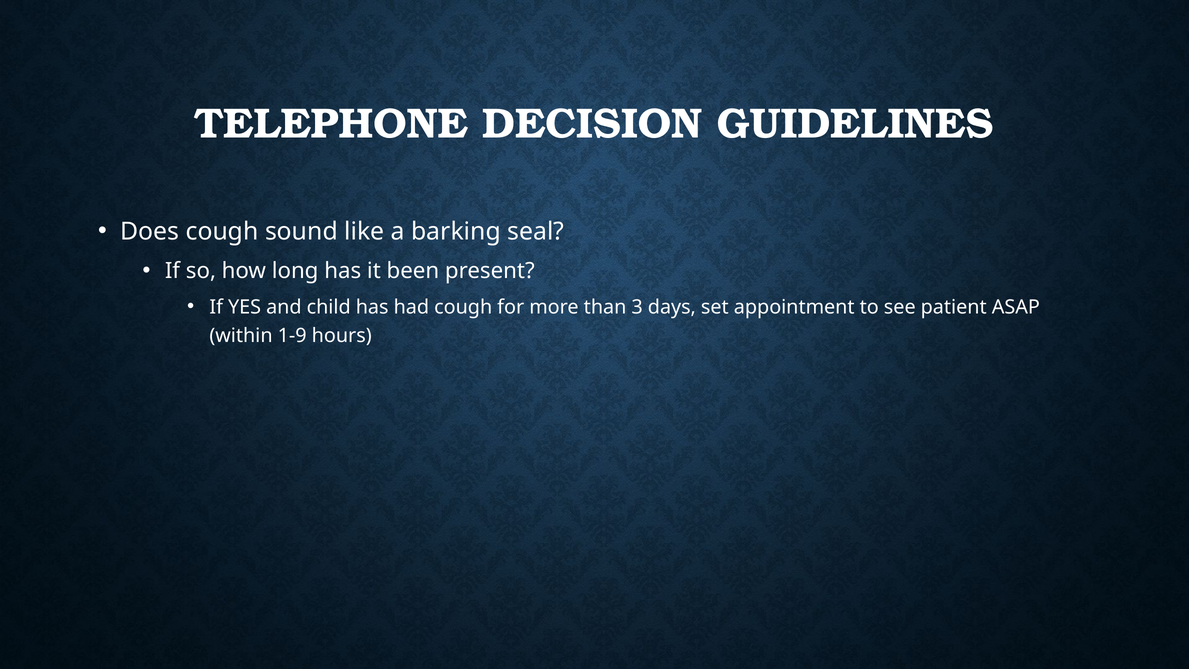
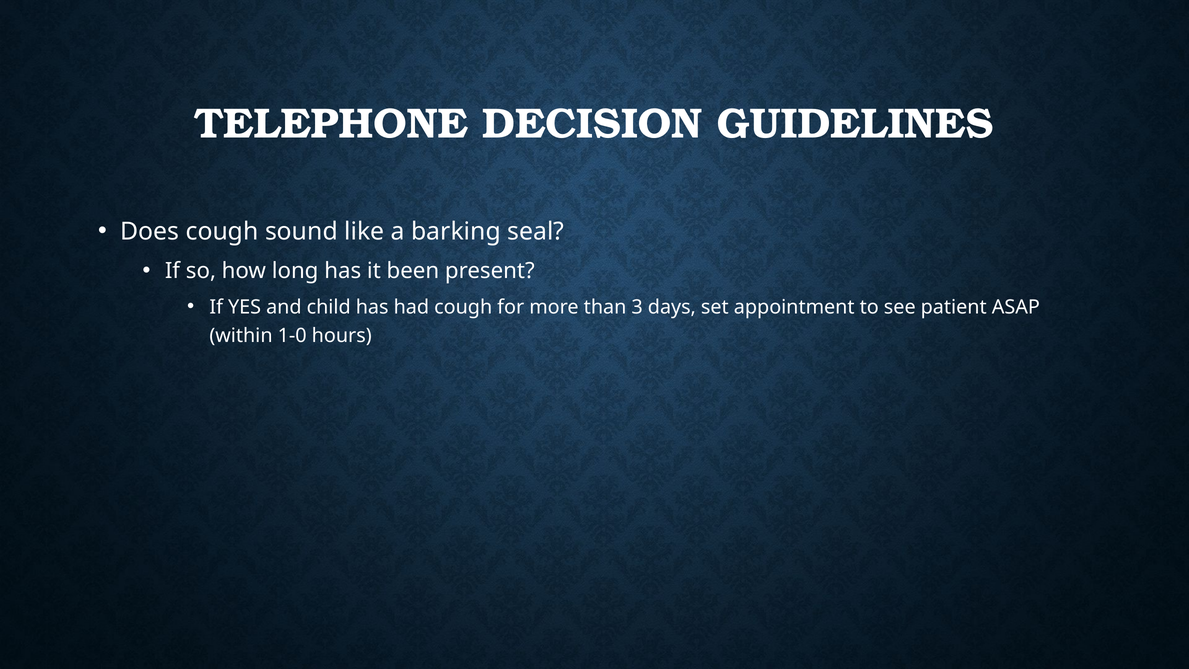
1-9: 1-9 -> 1-0
